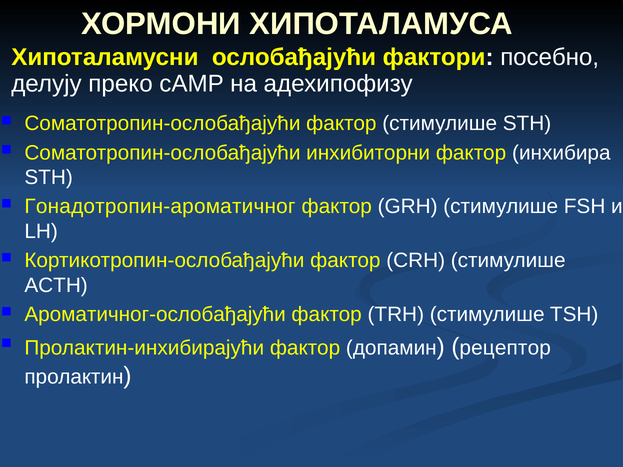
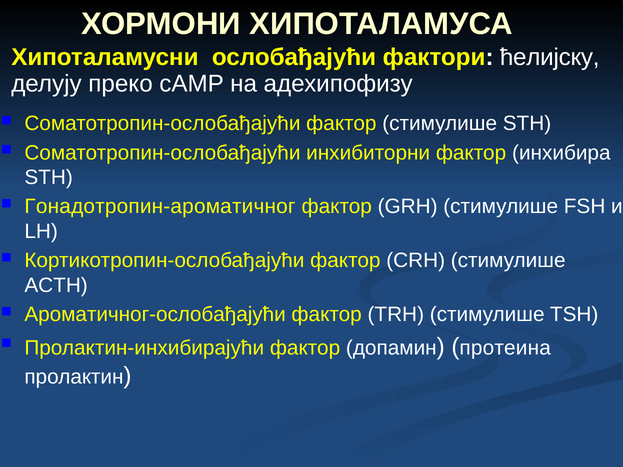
посебно: посебно -> ћелијску
рецептор: рецептор -> протеина
